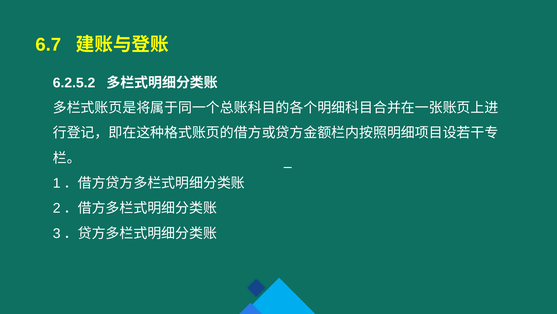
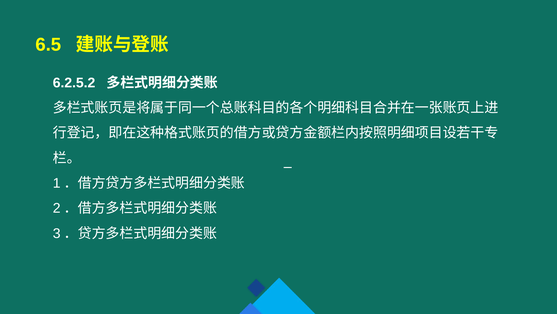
6.7: 6.7 -> 6.5
